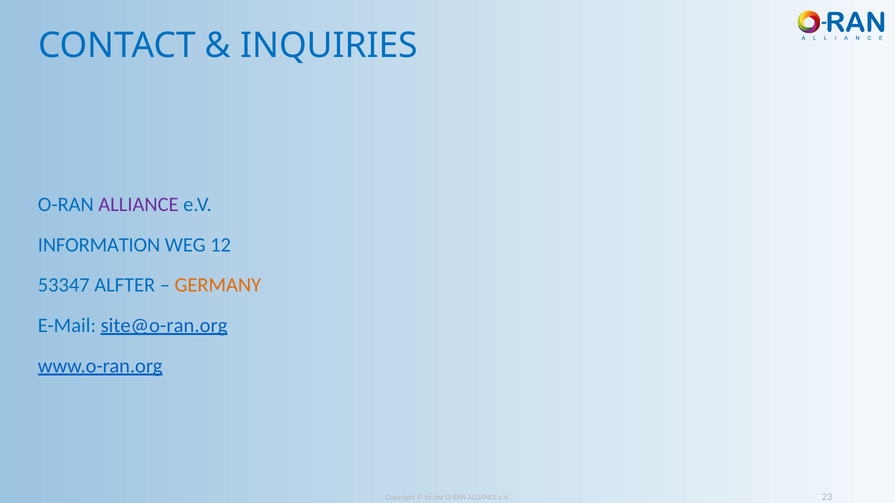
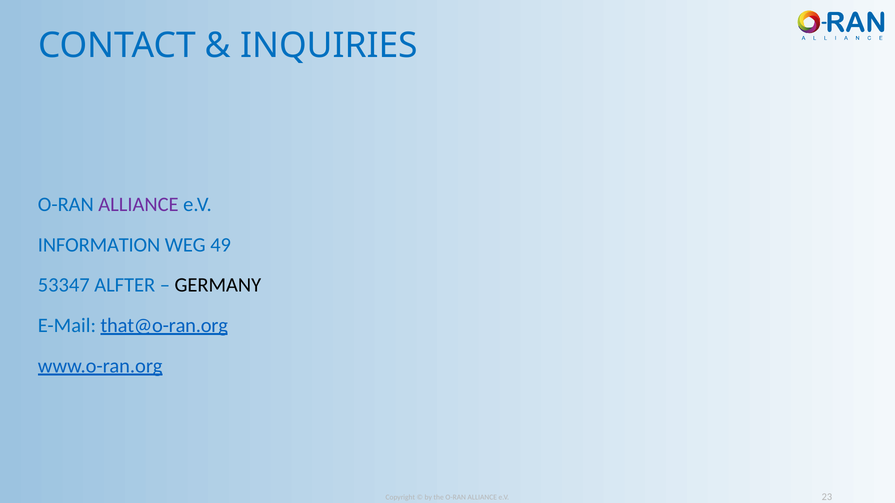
12: 12 -> 49
GERMANY colour: orange -> black
site@o-ran.org: site@o-ran.org -> that@o-ran.org
